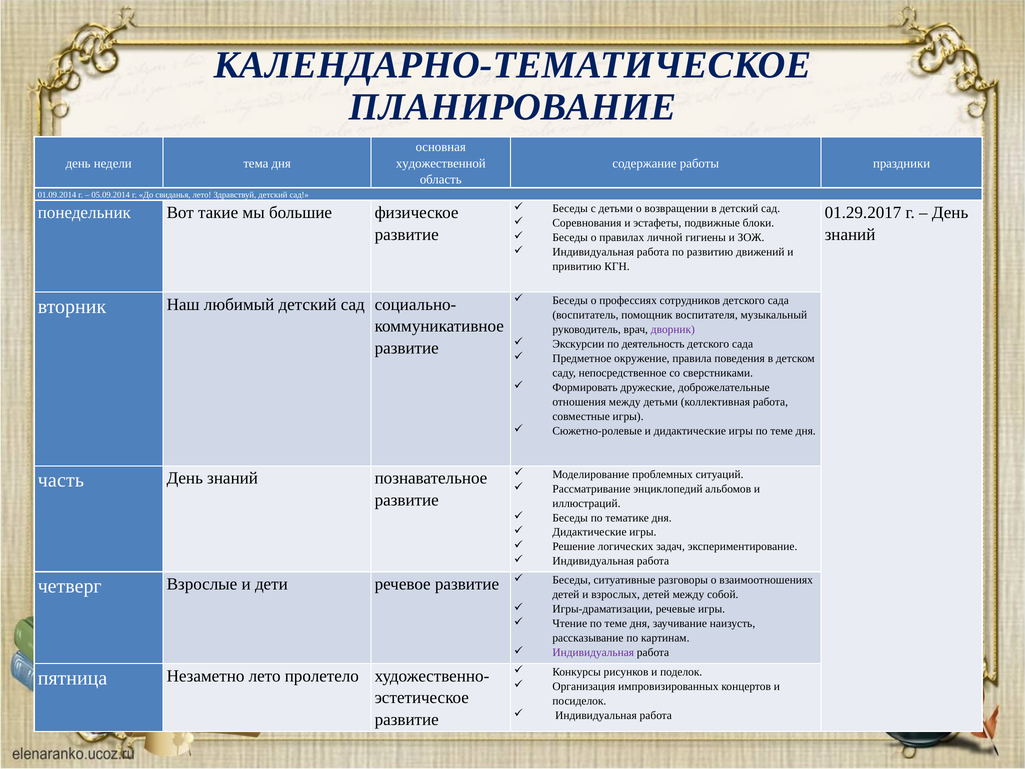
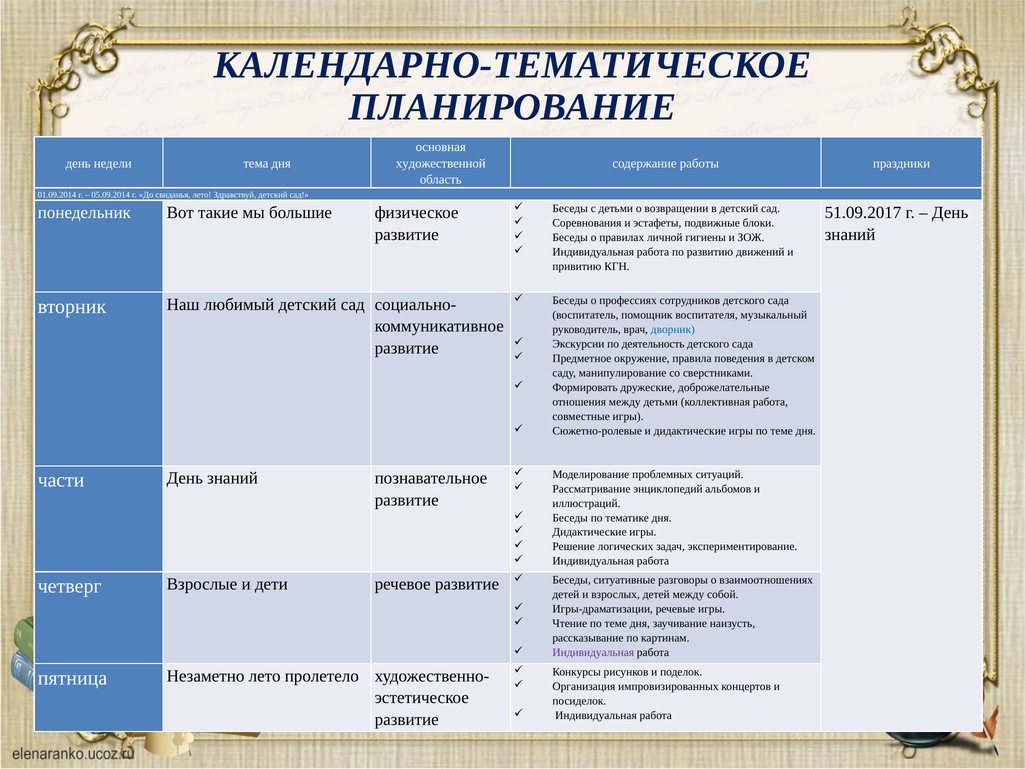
01.29.2017: 01.29.2017 -> 51.09.2017
дворник colour: purple -> blue
непосредственное: непосредственное -> манипулирование
часть: часть -> части
